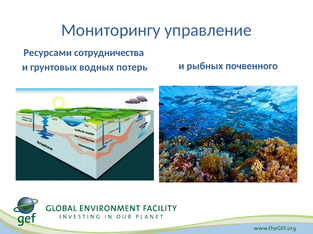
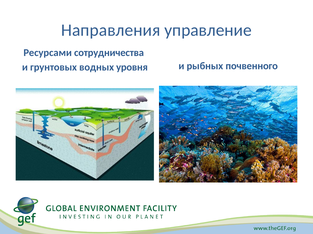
Мониторингу: Мониторингу -> Направления
потерь: потерь -> уровня
